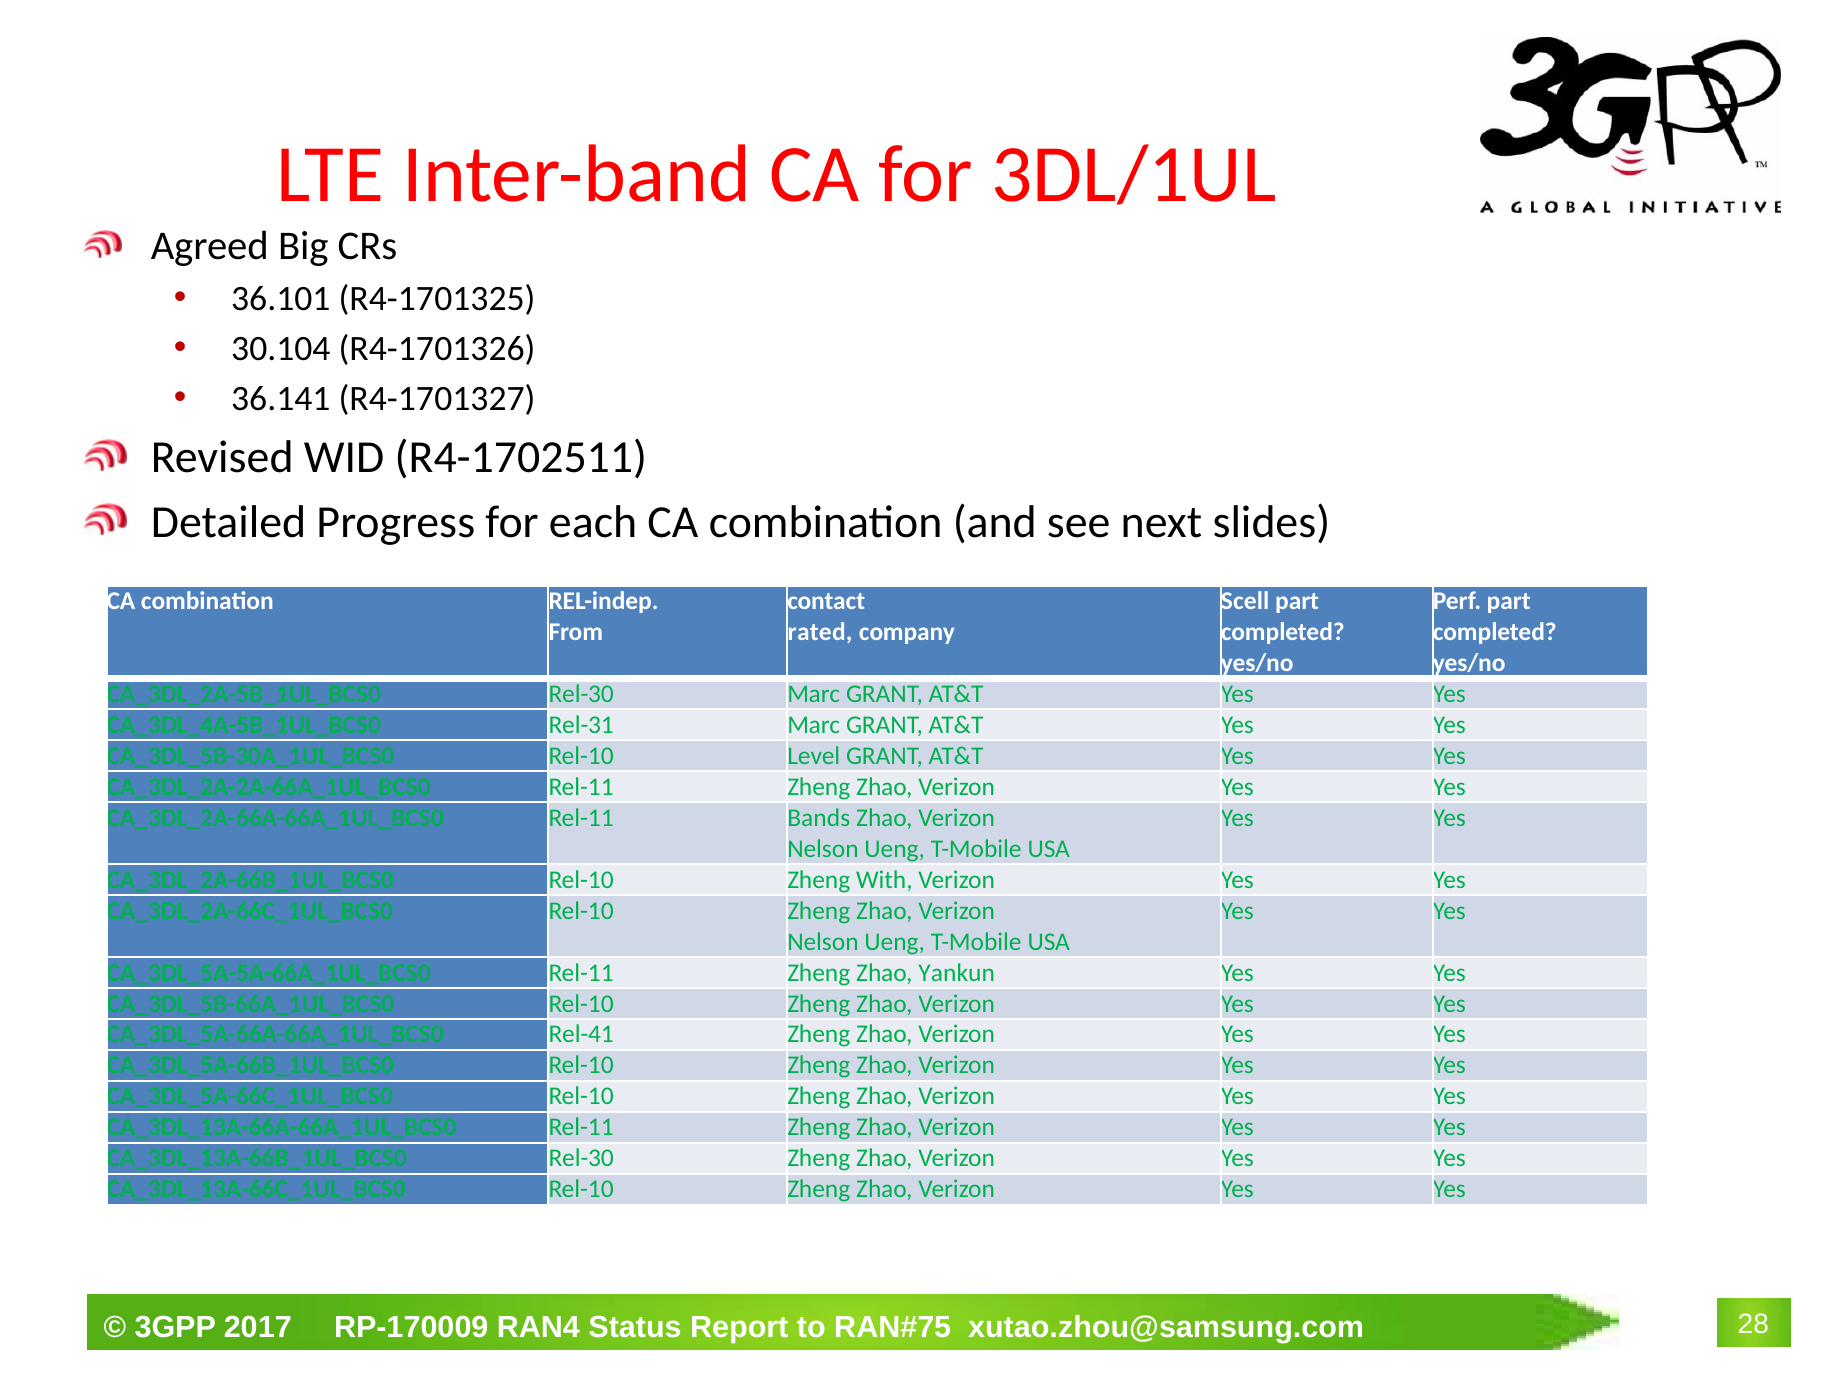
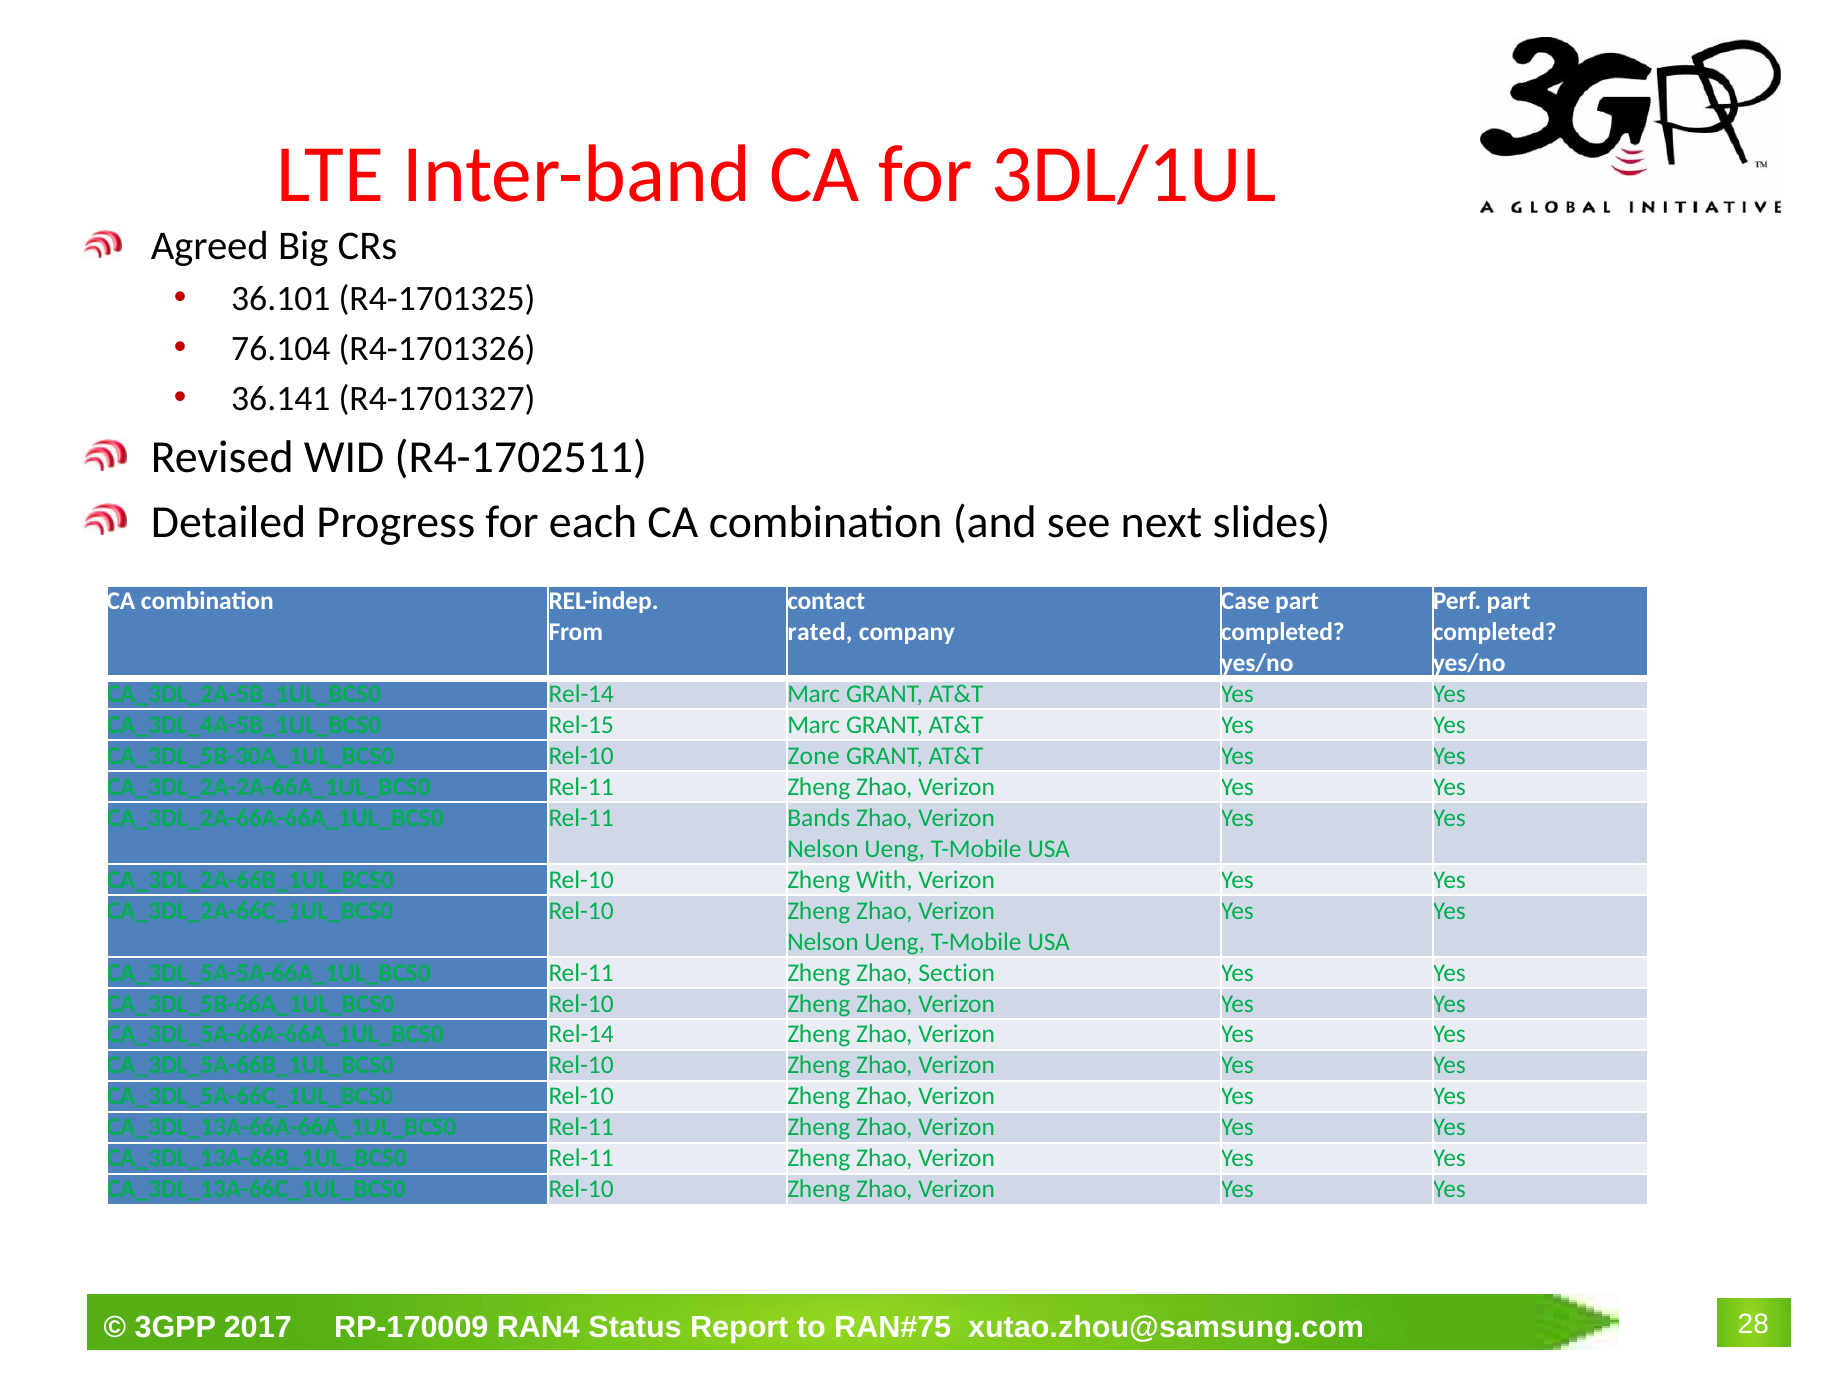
30.104: 30.104 -> 76.104
Scell: Scell -> Case
Rel-30 at (581, 694): Rel-30 -> Rel-14
Rel-31: Rel-31 -> Rel-15
Level: Level -> Zone
Yankun: Yankun -> Section
Rel-41 at (581, 1035): Rel-41 -> Rel-14
Rel-30 at (581, 1159): Rel-30 -> Rel-11
